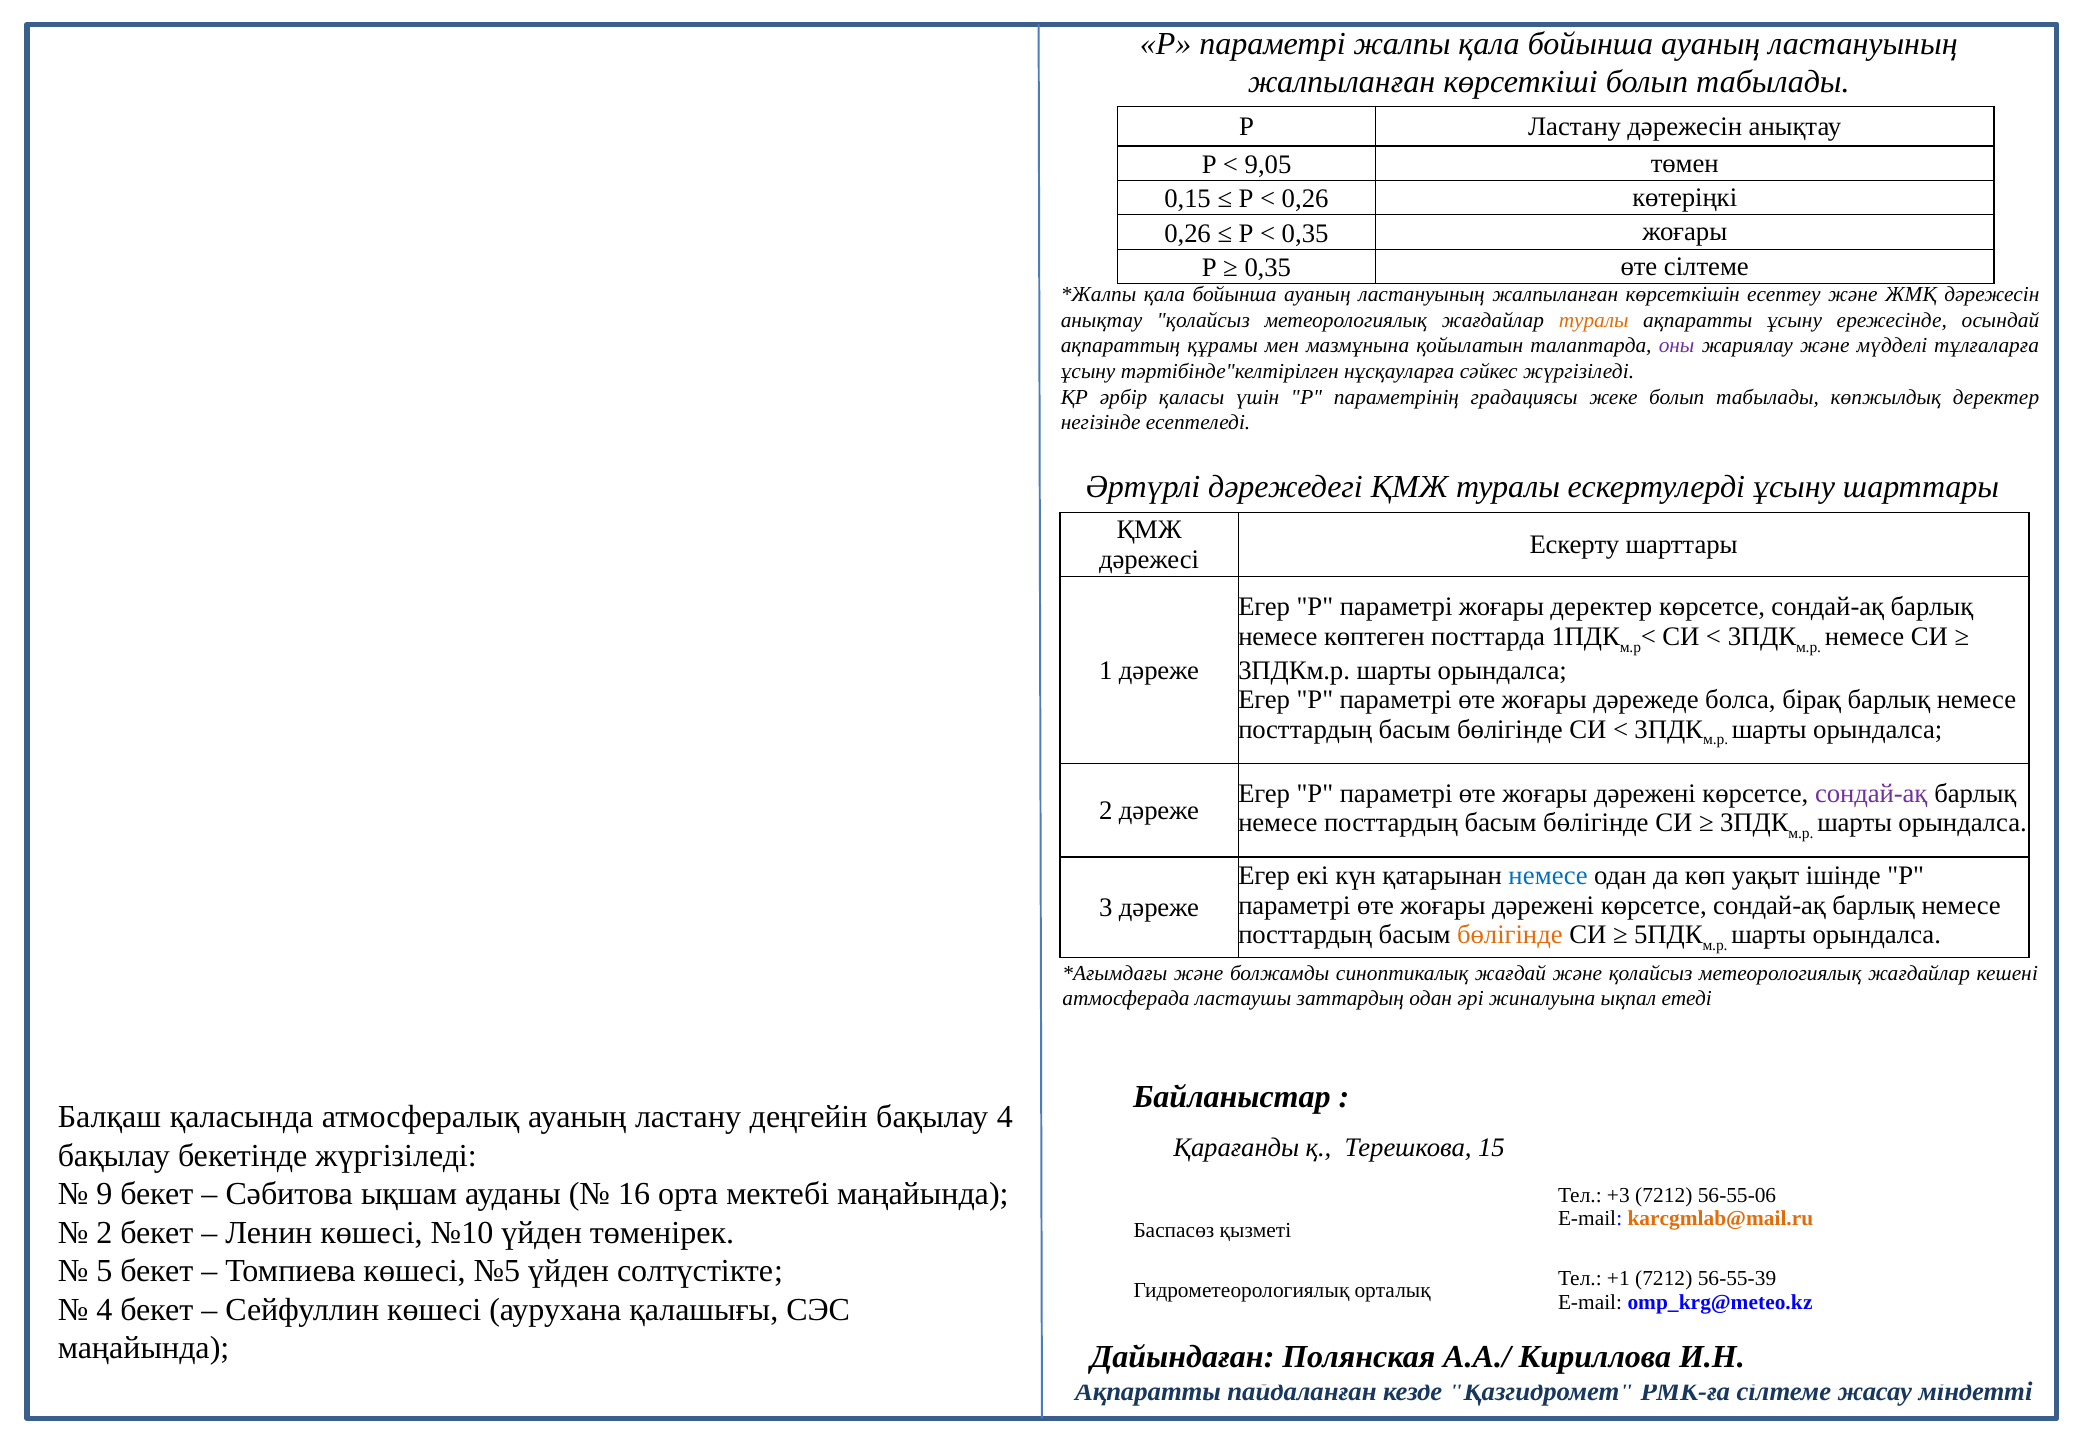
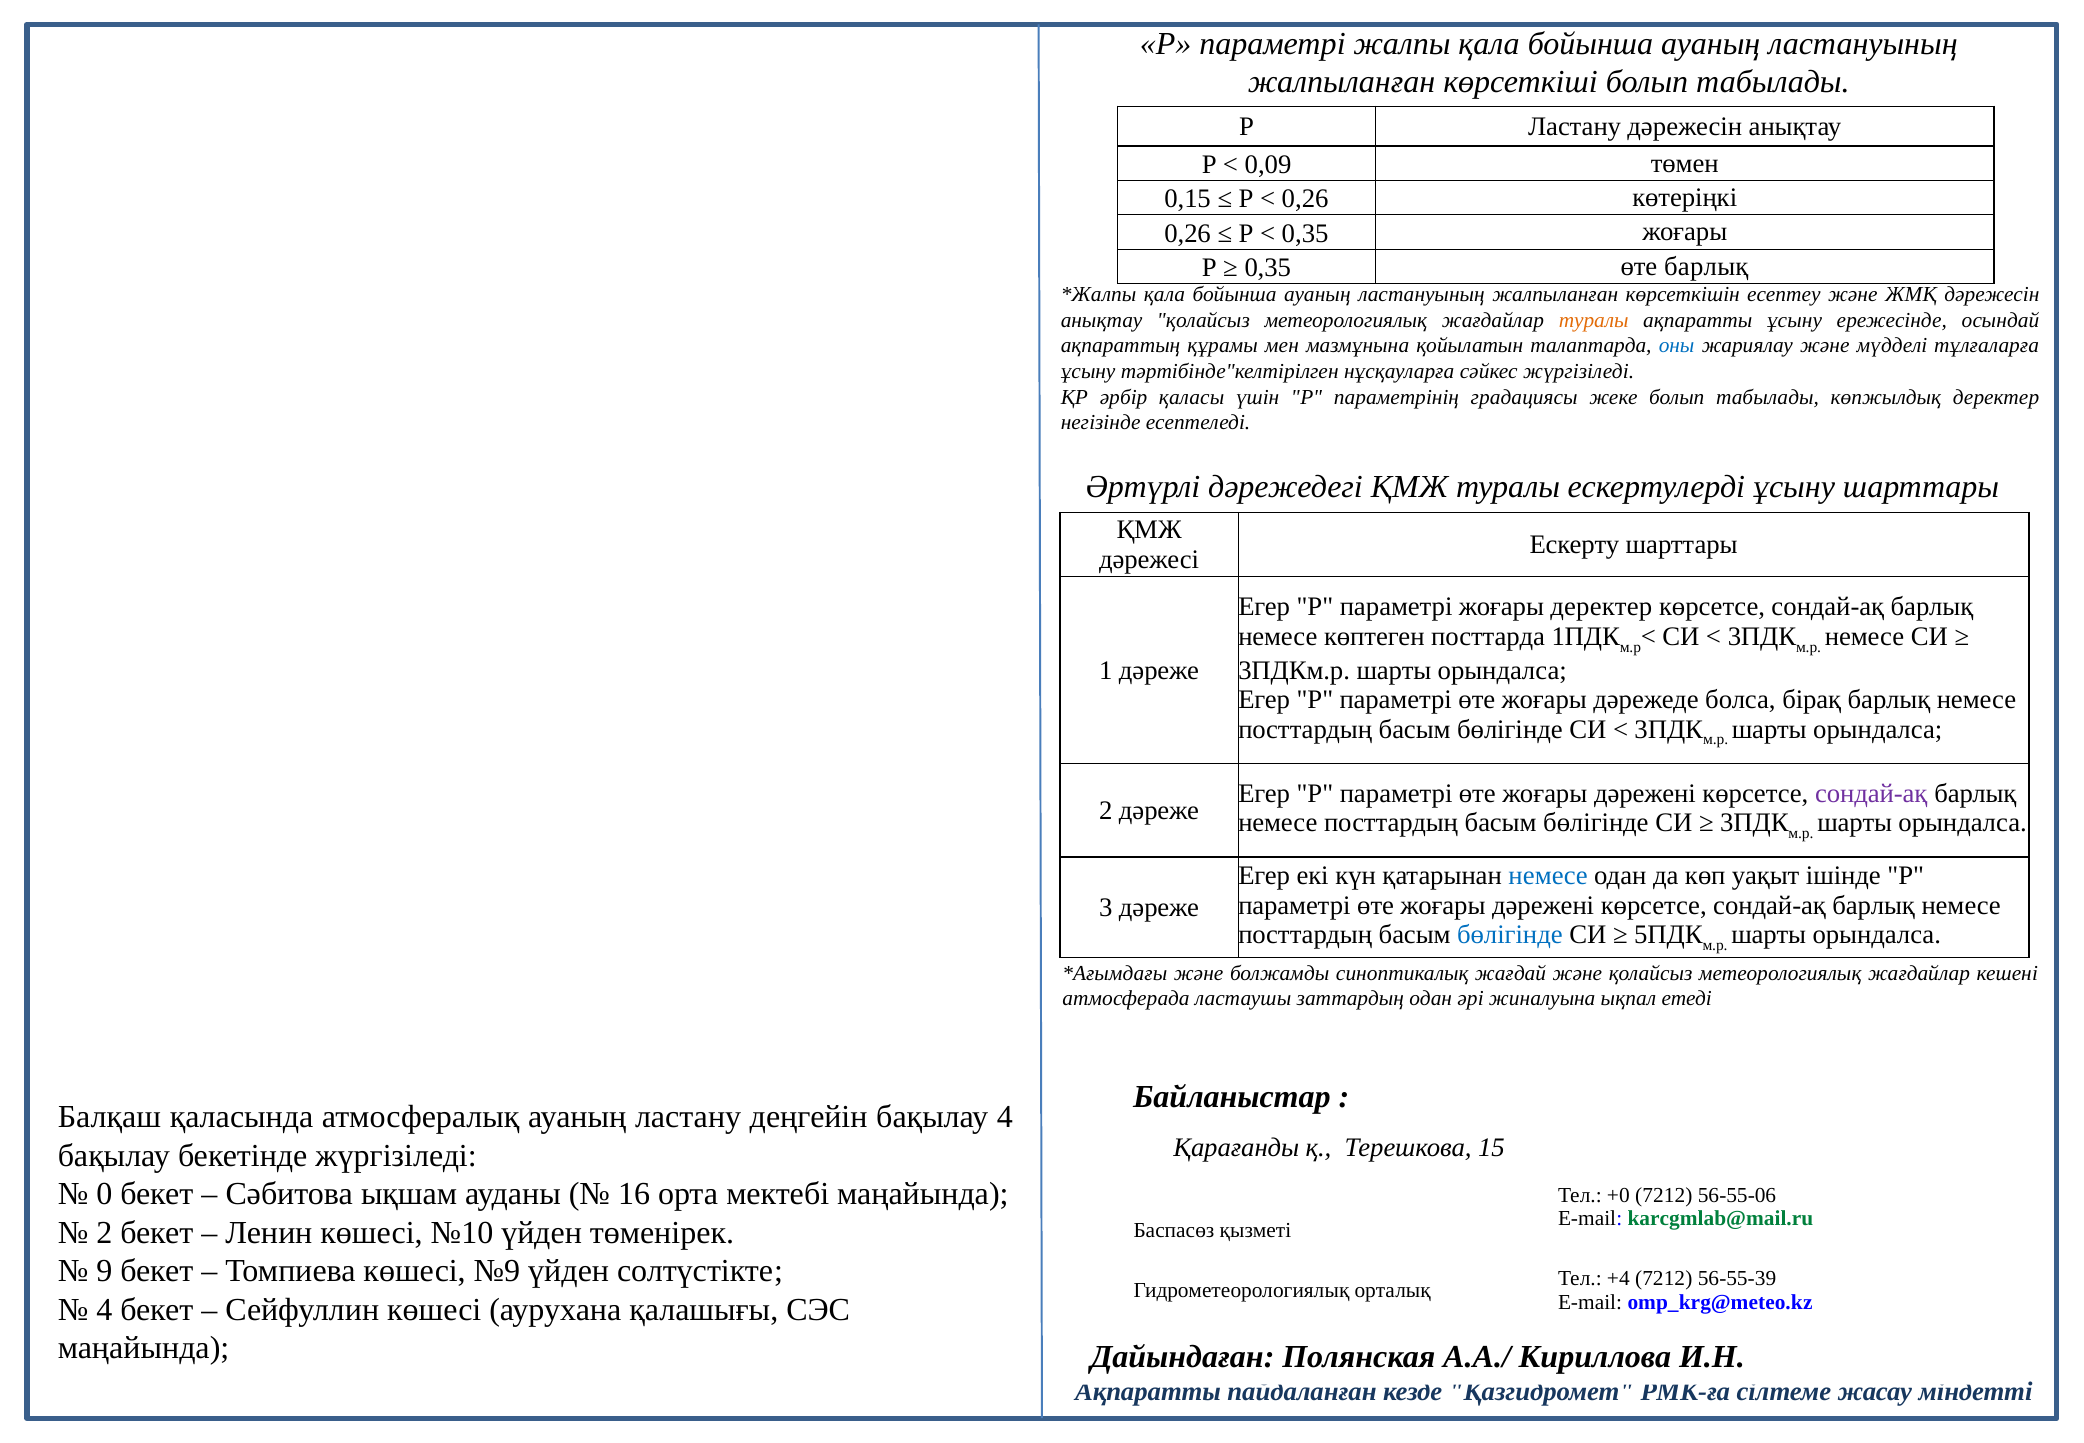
9,05: 9,05 -> 0,09
өте сілтеме: сілтеме -> барлық
оны colour: purple -> blue
бөлігінде at (1510, 935) colour: orange -> blue
9: 9 -> 0
+3: +3 -> +0
karcgmlab@mail.ru colour: orange -> green
5: 5 -> 9
№5: №5 -> №9
+1: +1 -> +4
